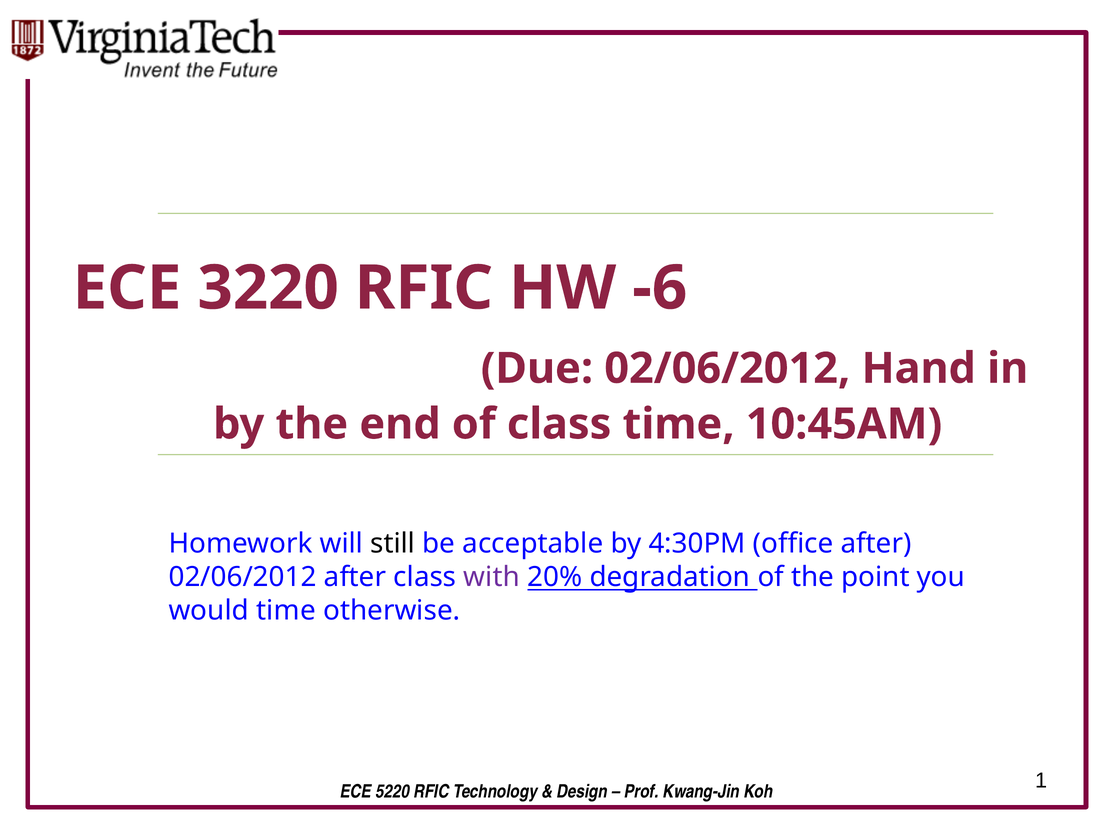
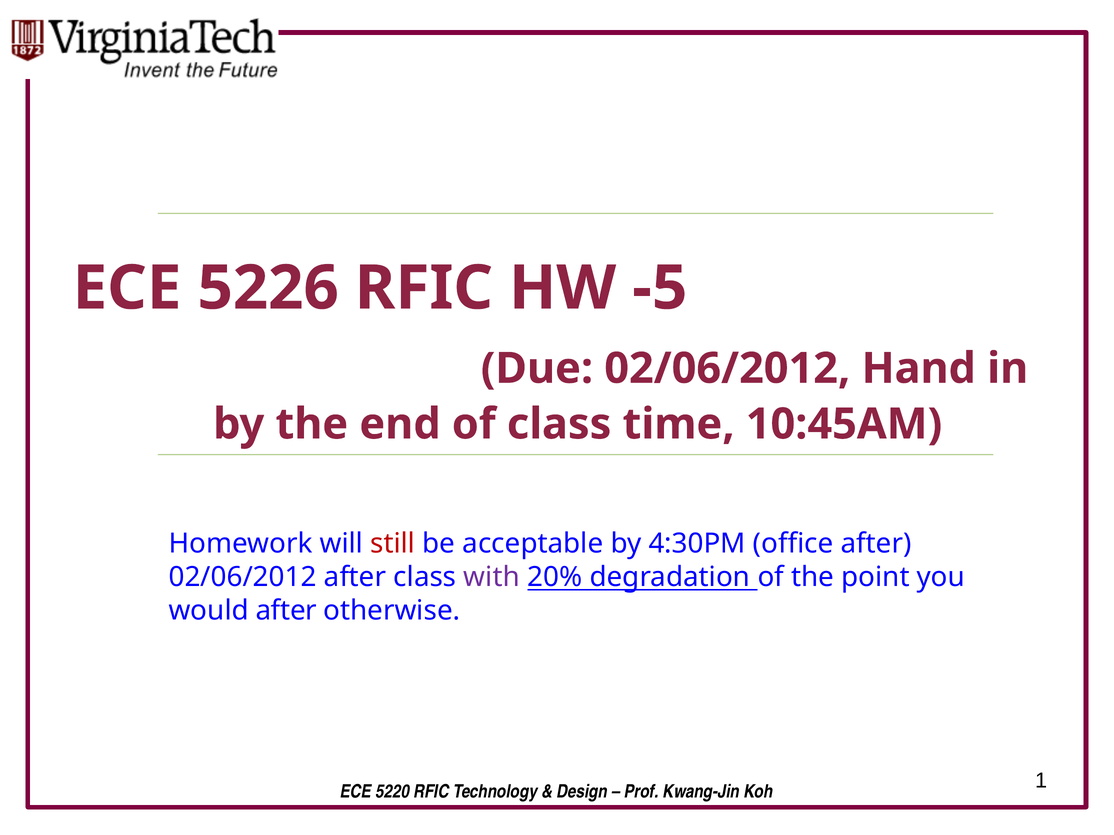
3220: 3220 -> 5226
-6: -6 -> -5
still colour: black -> red
would time: time -> after
